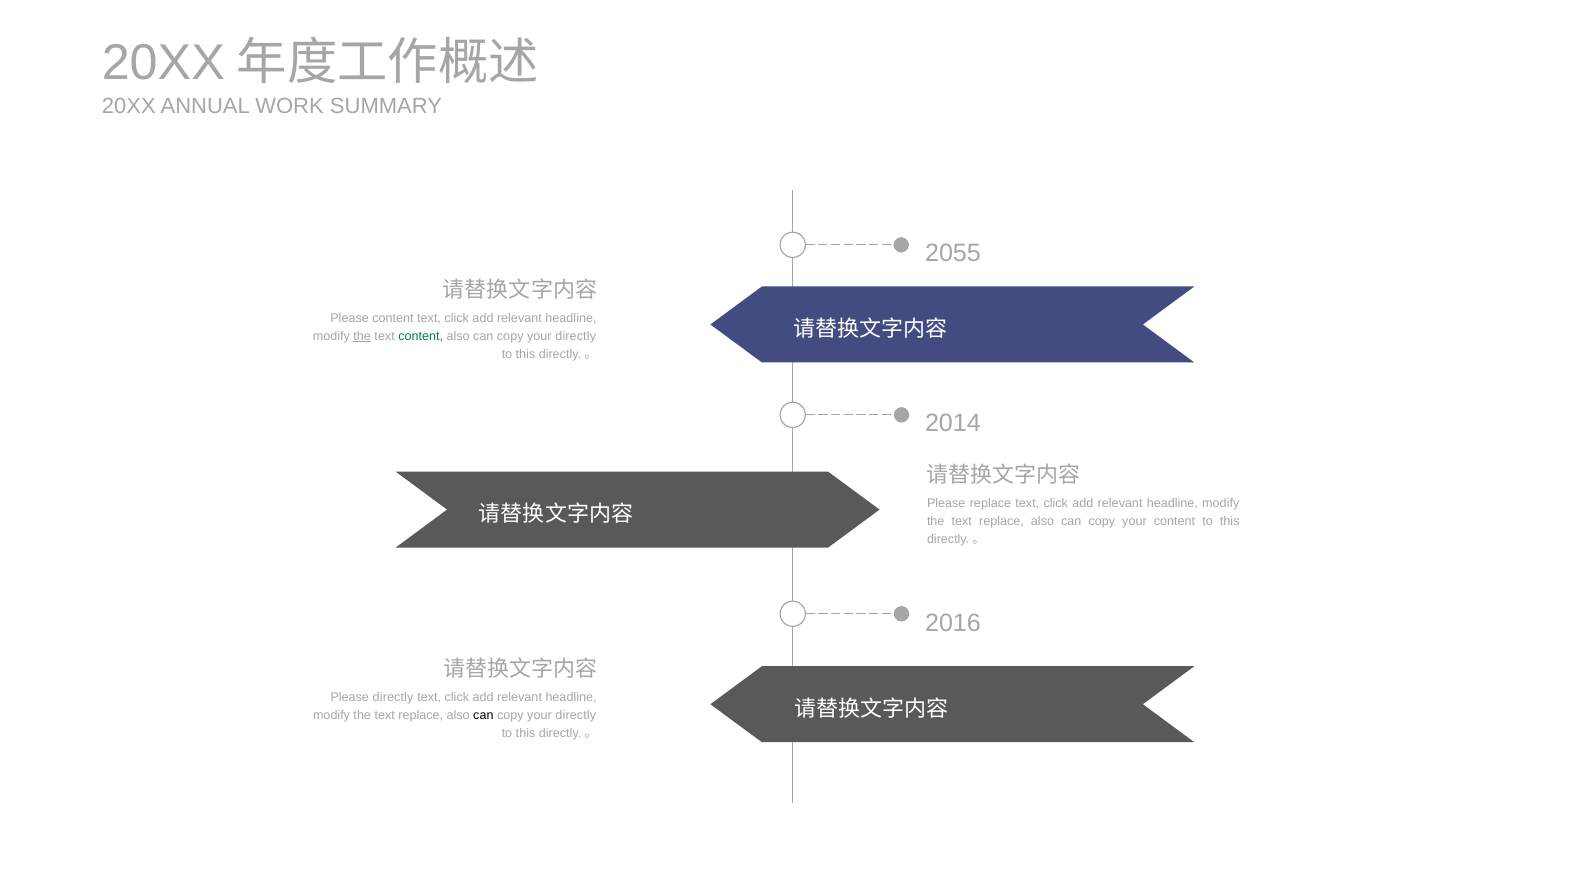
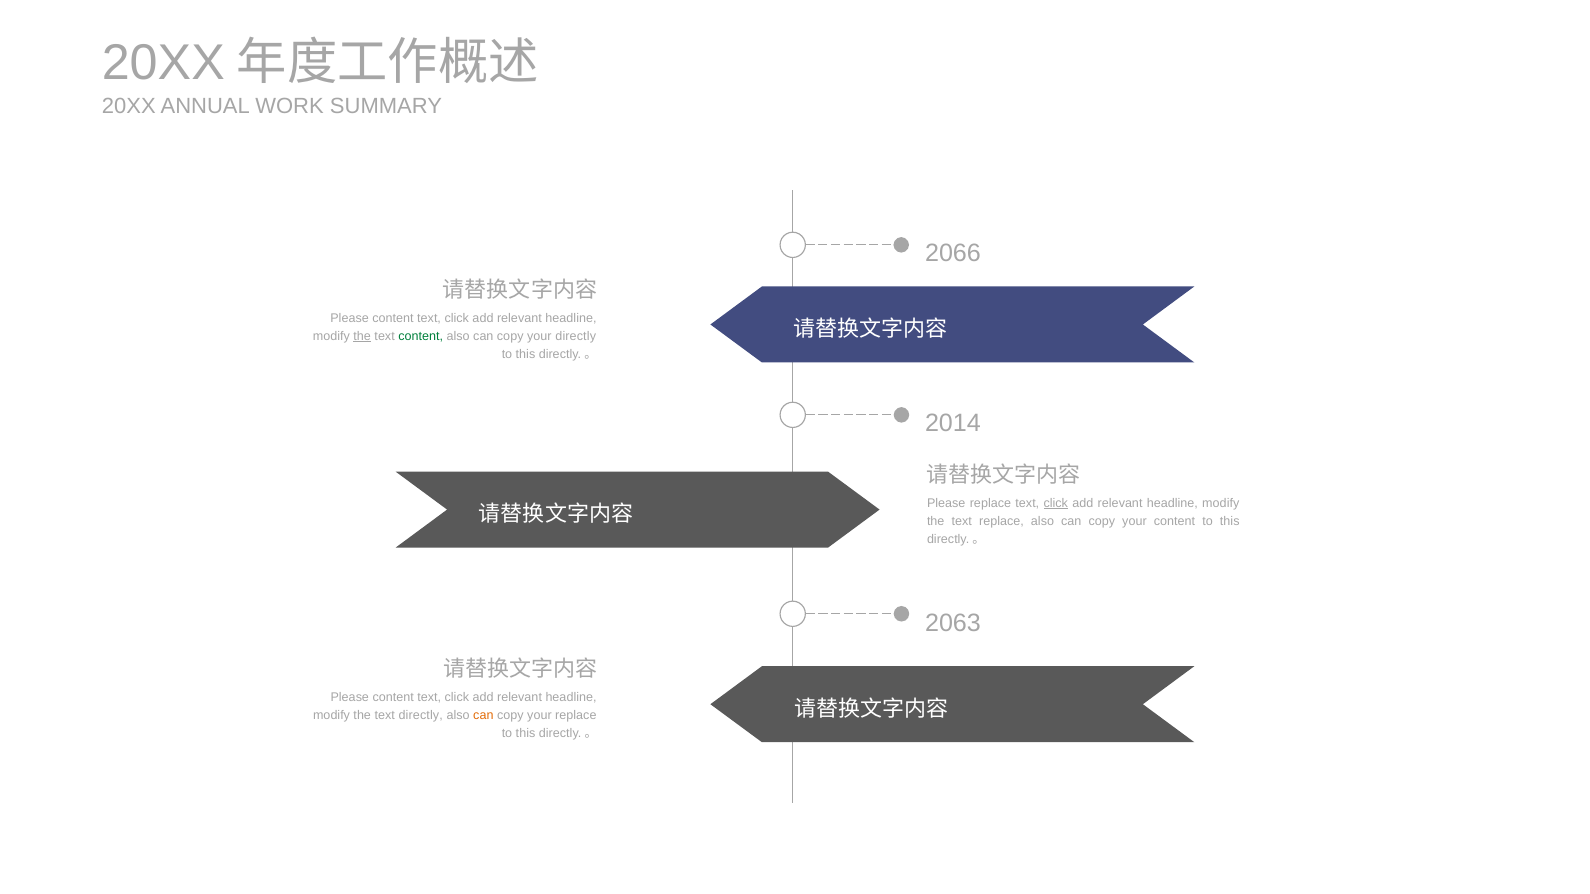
2055: 2055 -> 2066
click at (1056, 503) underline: none -> present
2016: 2016 -> 2063
directly at (393, 698): directly -> content
replace at (421, 716): replace -> directly
can at (483, 716) colour: black -> orange
directly at (576, 716): directly -> replace
